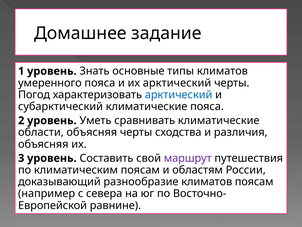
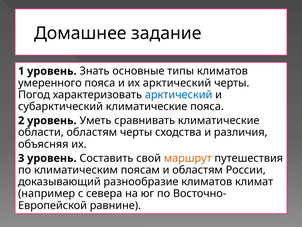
области объясняя: объясняя -> областям
маршрут colour: purple -> orange
климатов поясам: поясам -> климат
